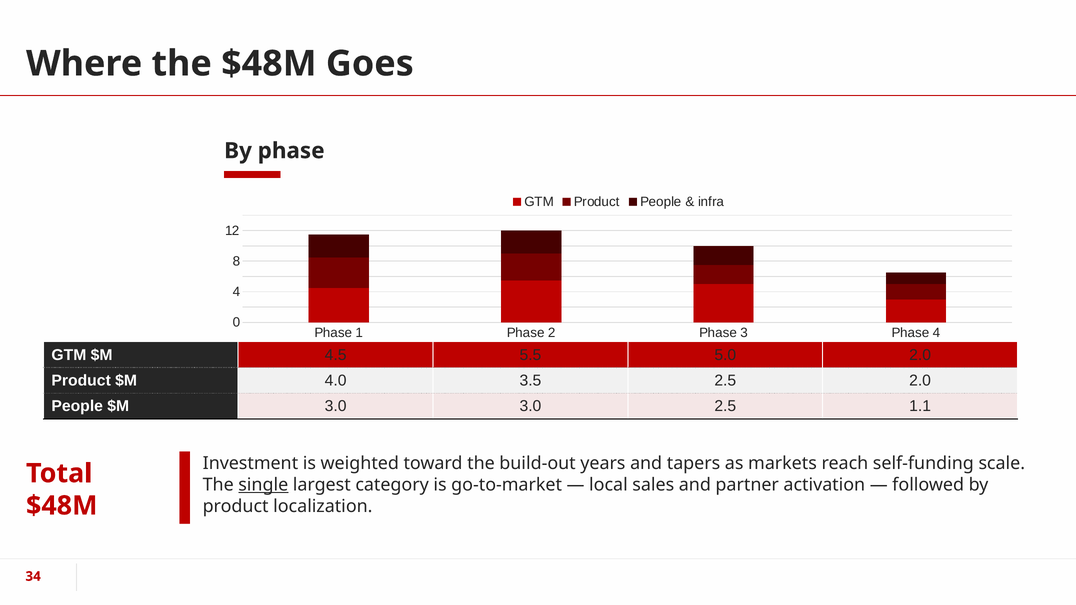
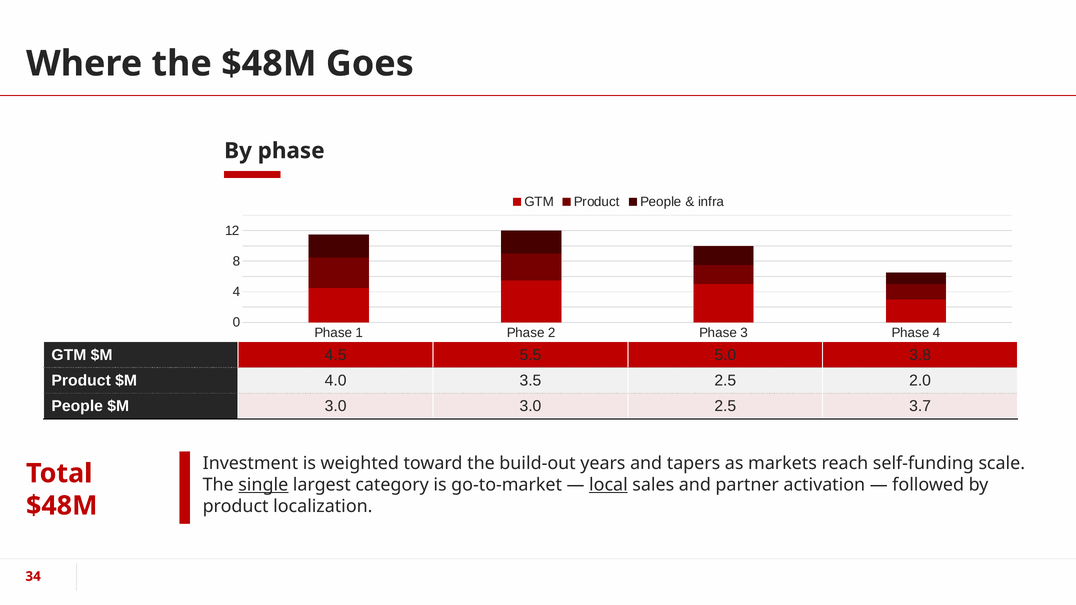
5.0 2.0: 2.0 -> 3.8
1.1: 1.1 -> 3.7
local underline: none -> present
